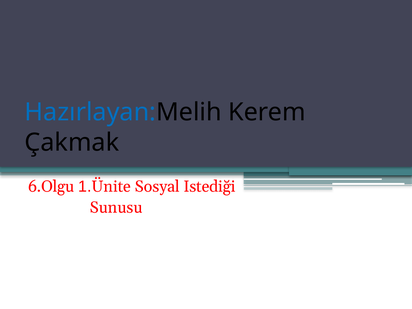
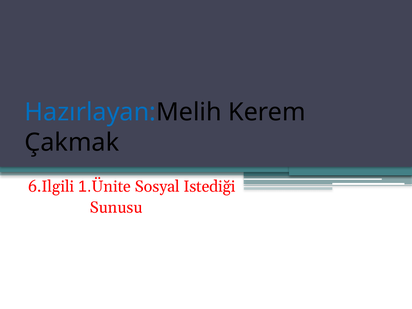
6.Olgu: 6.Olgu -> 6.Ilgili
